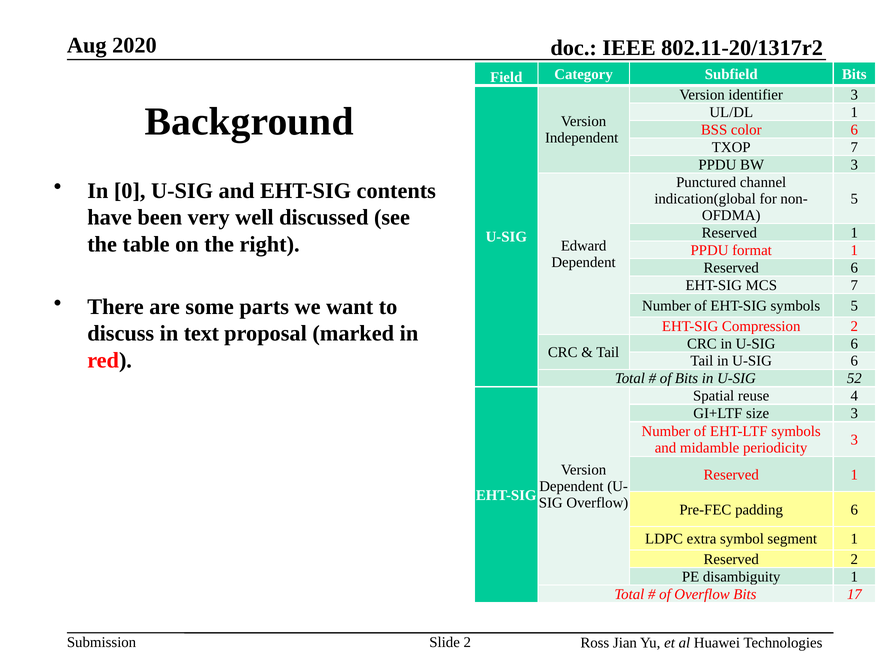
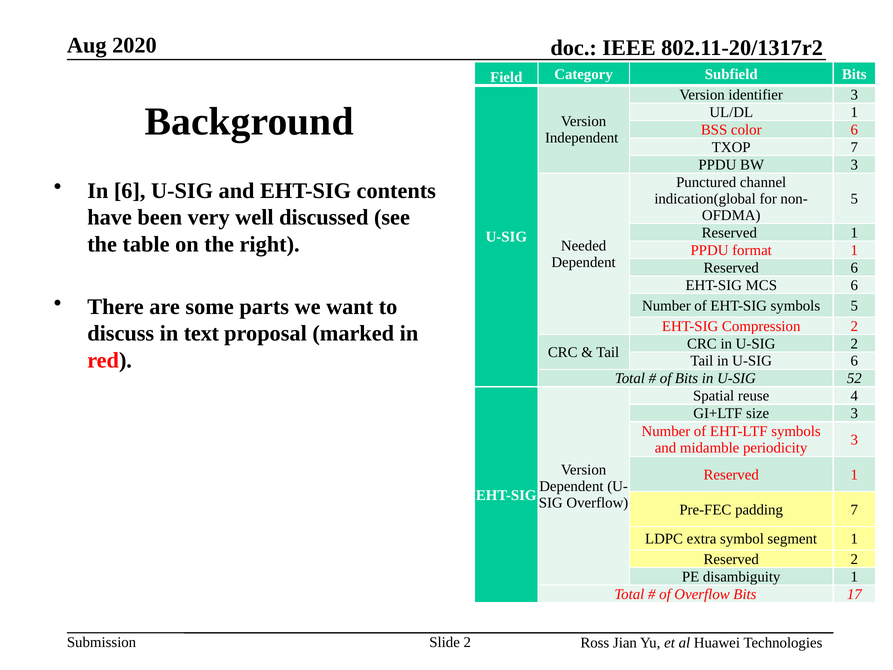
In 0: 0 -> 6
Edward: Edward -> Needed
MCS 7: 7 -> 6
CRC in U-SIG 6: 6 -> 2
padding 6: 6 -> 7
